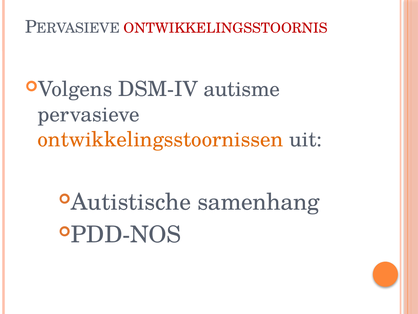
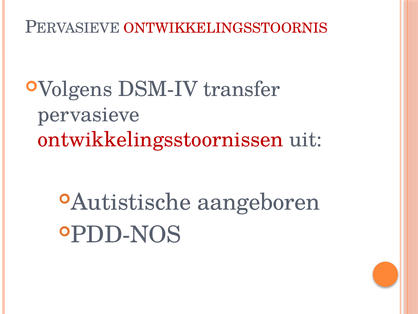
autisme: autisme -> transfer
ontwikkelingsstoornissen colour: orange -> red
samenhang: samenhang -> aangeboren
